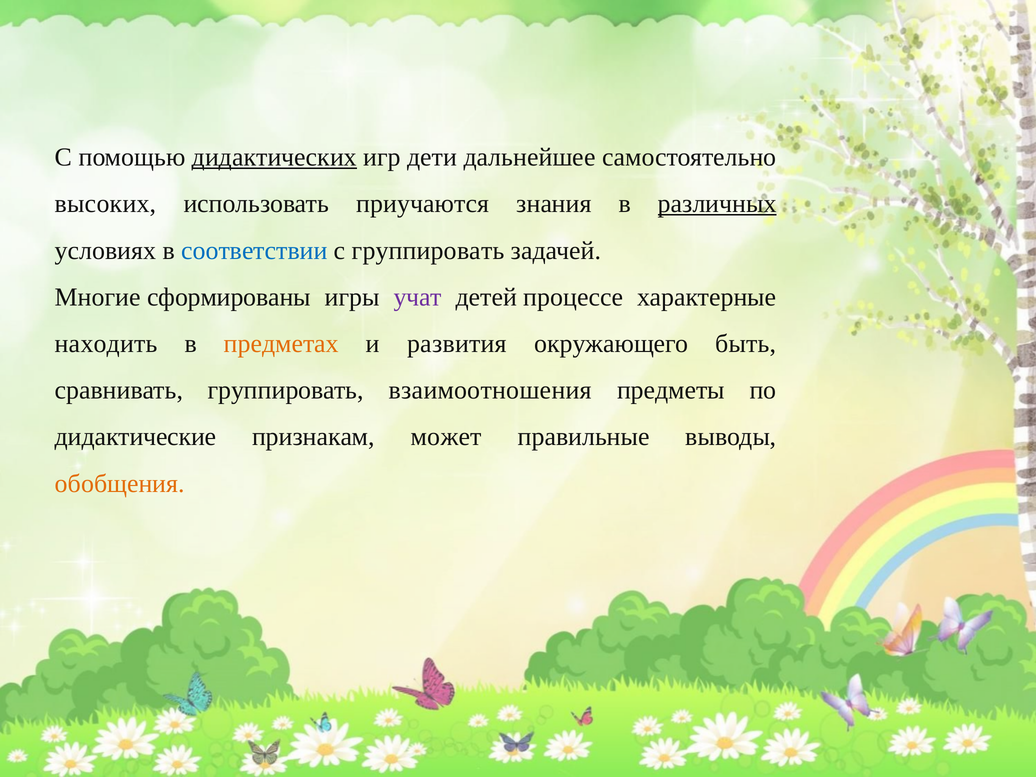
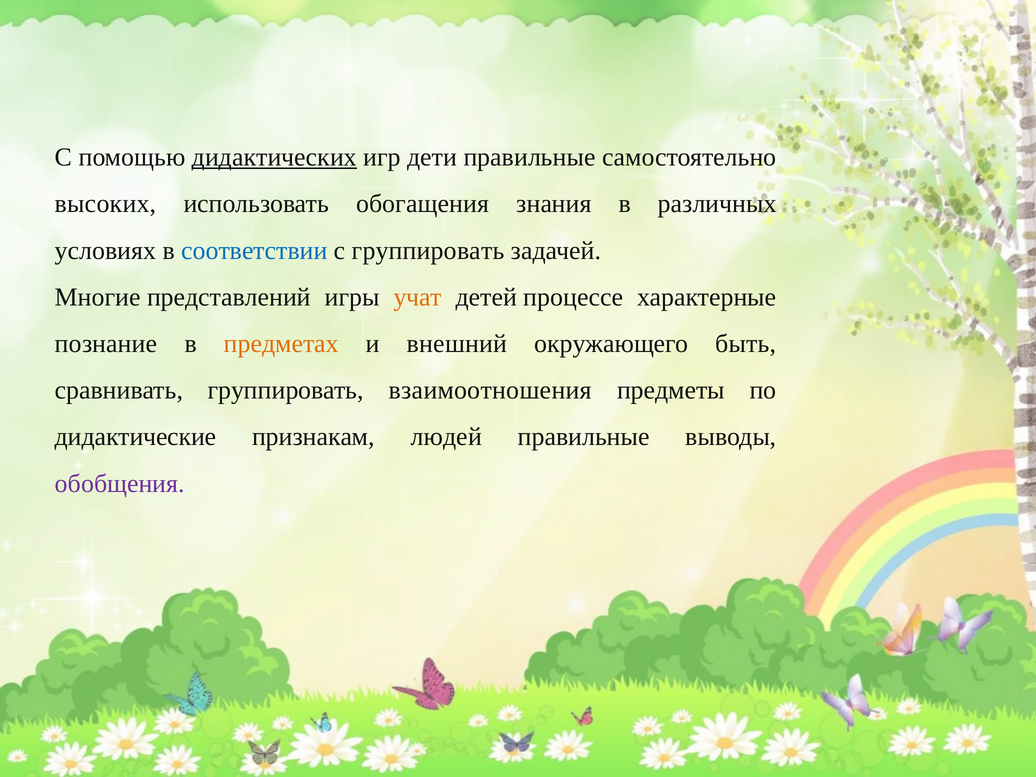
дети дальнейшее: дальнейшее -> правильные
приучаются: приучаются -> обогащения
различных underline: present -> none
сформированы: сформированы -> представлений
учат colour: purple -> orange
находить: находить -> познание
развития: развития -> внешний
может: может -> людей
обобщения colour: orange -> purple
